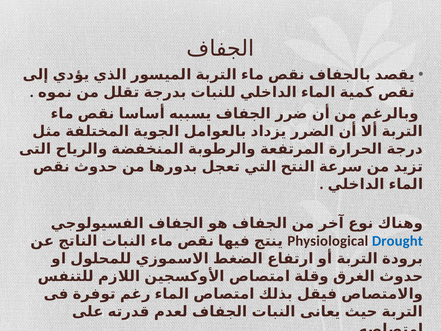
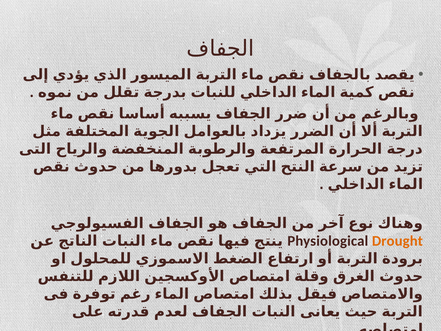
Drought colour: blue -> orange
